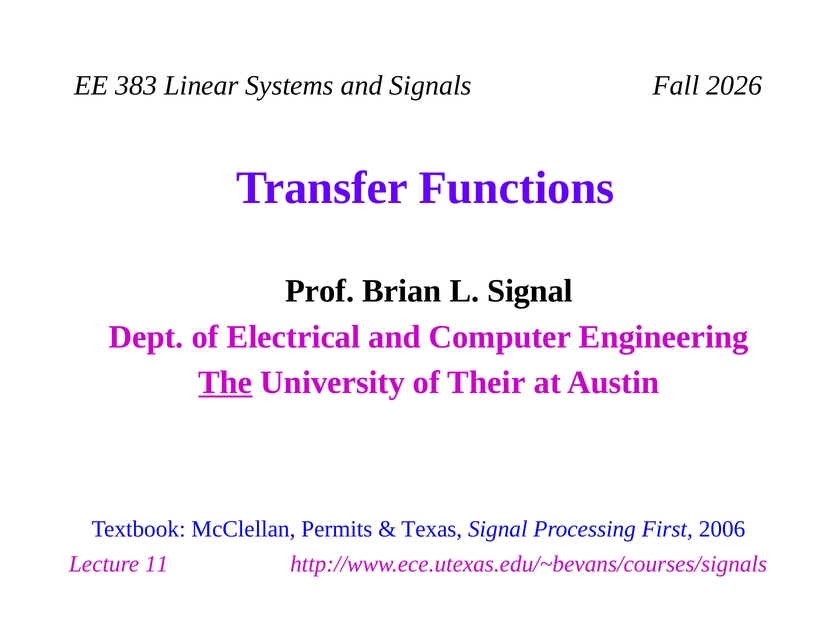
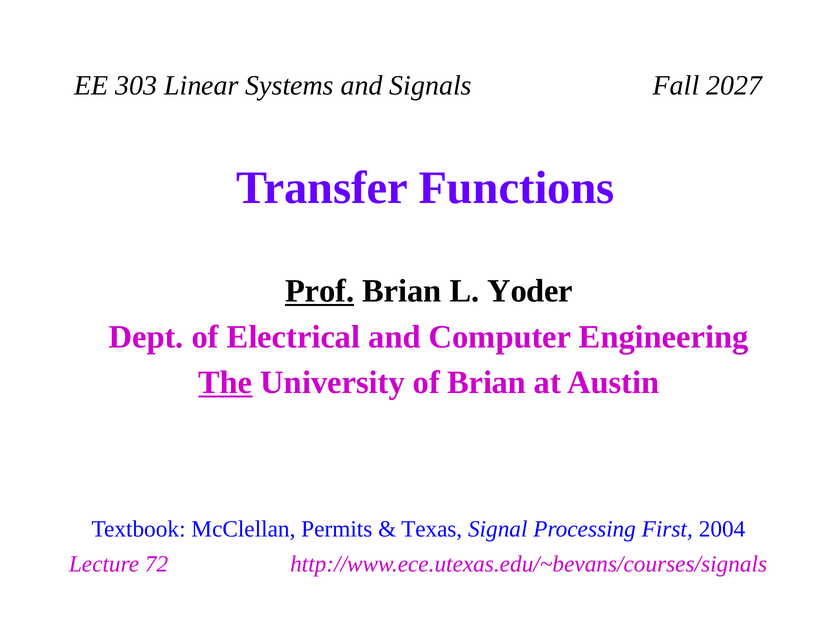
383: 383 -> 303
2026: 2026 -> 2027
Prof underline: none -> present
L Signal: Signal -> Yoder
of Their: Their -> Brian
2006: 2006 -> 2004
11: 11 -> 72
